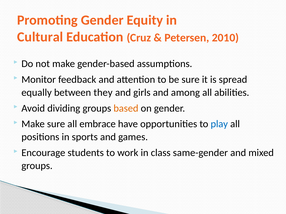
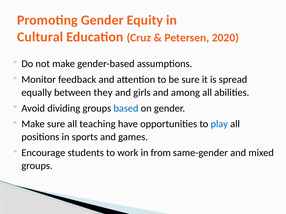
2010: 2010 -> 2020
based colour: orange -> blue
embrace: embrace -> teaching
class: class -> from
